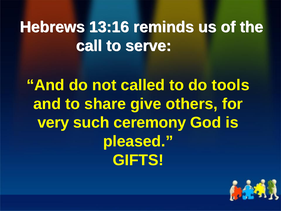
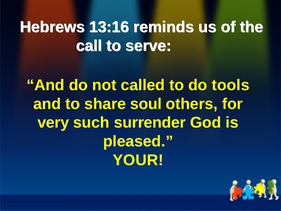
give: give -> soul
ceremony: ceremony -> surrender
GIFTS: GIFTS -> YOUR
